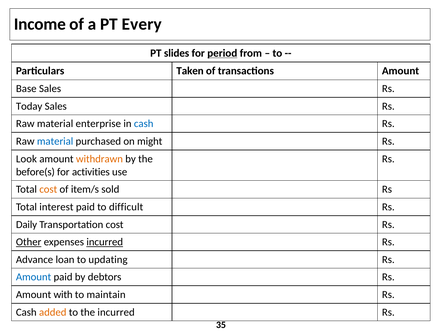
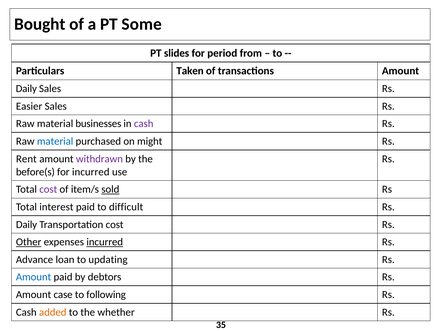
Income: Income -> Bought
Every: Every -> Some
period underline: present -> none
Base at (26, 89): Base -> Daily
Today: Today -> Easier
enterprise: enterprise -> businesses
cash at (144, 124) colour: blue -> purple
Look: Look -> Rent
withdrawn colour: orange -> purple
for activities: activities -> incurred
cost at (48, 190) colour: orange -> purple
sold underline: none -> present
with: with -> case
maintain: maintain -> following
the incurred: incurred -> whether
